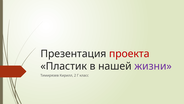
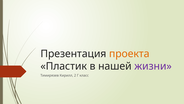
проекта colour: red -> orange
